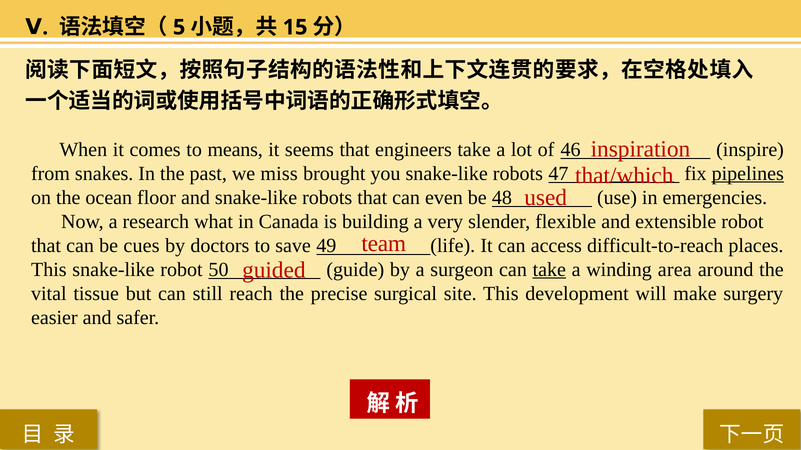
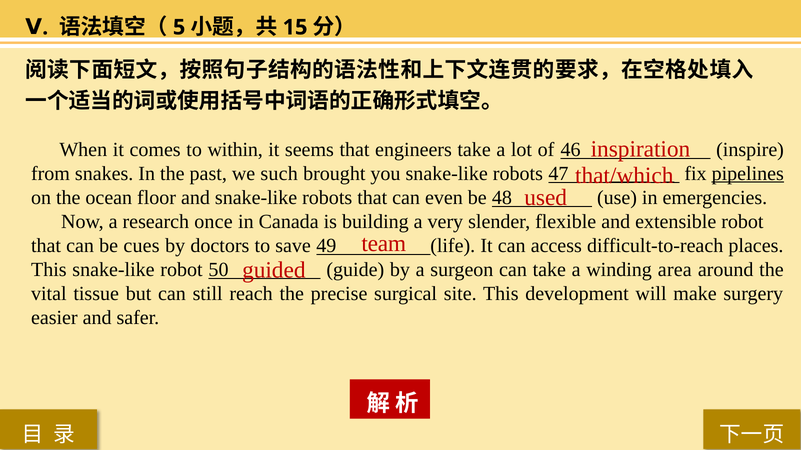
means: means -> within
miss: miss -> such
what: what -> once
take at (549, 270) underline: present -> none
